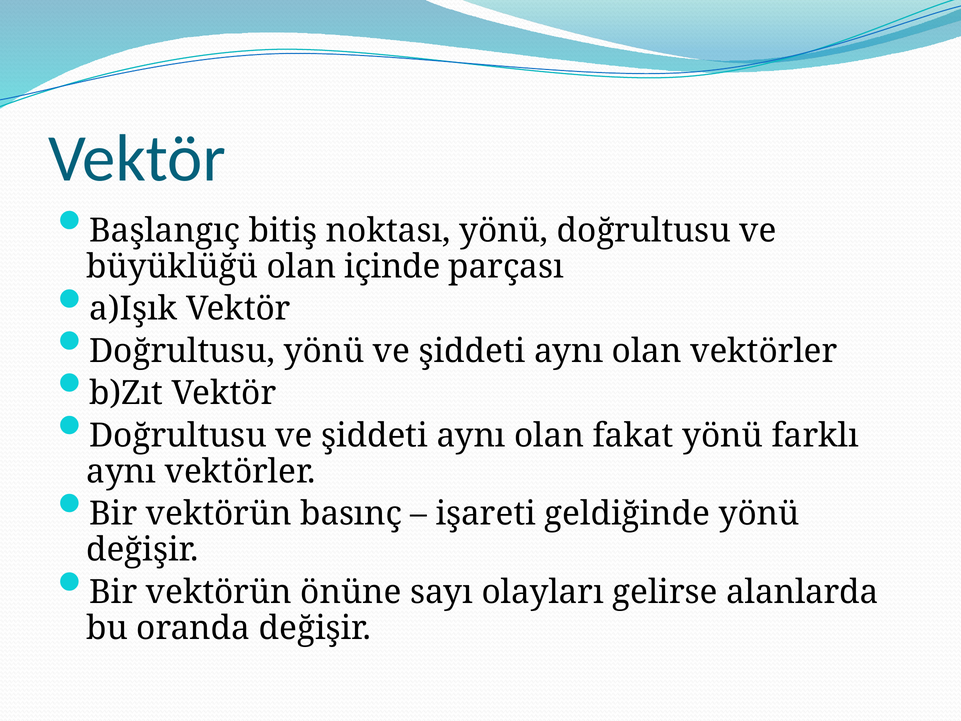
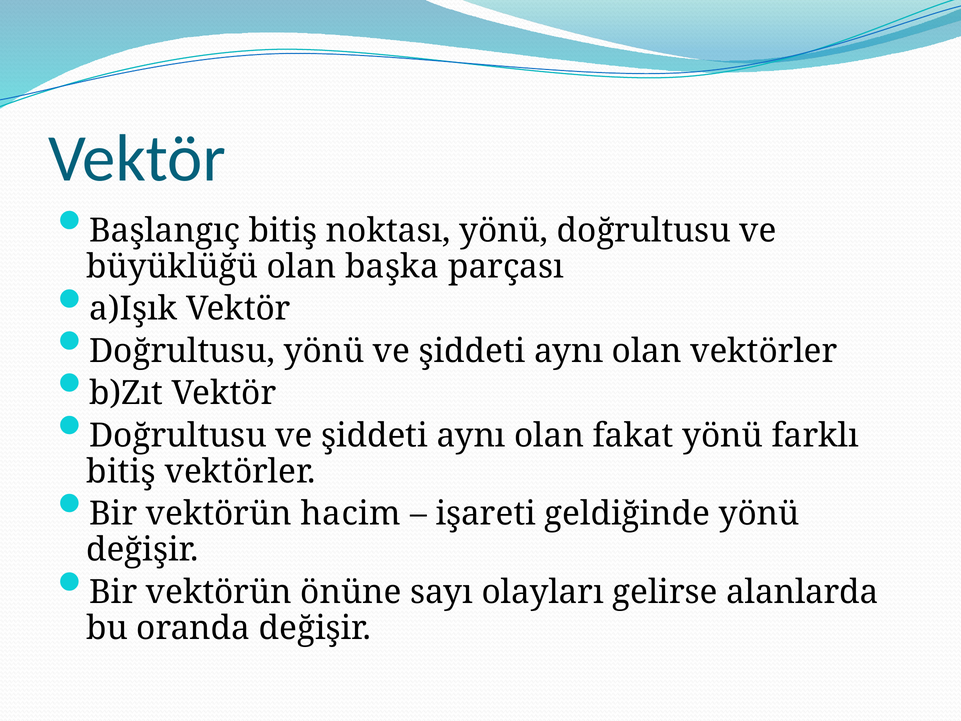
içinde: içinde -> başka
aynı at (121, 471): aynı -> bitiş
basınç: basınç -> hacim
